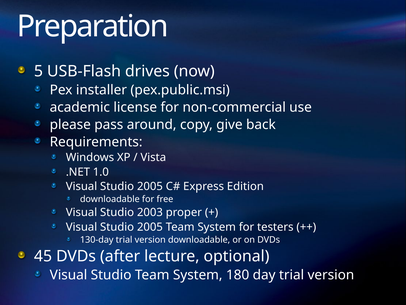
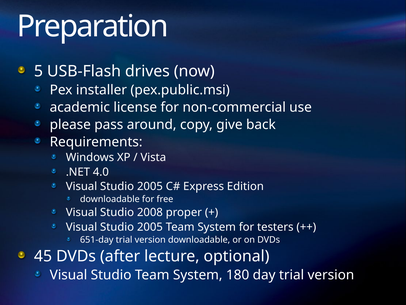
1.0: 1.0 -> 4.0
2003: 2003 -> 2008
130-day: 130-day -> 651-day
